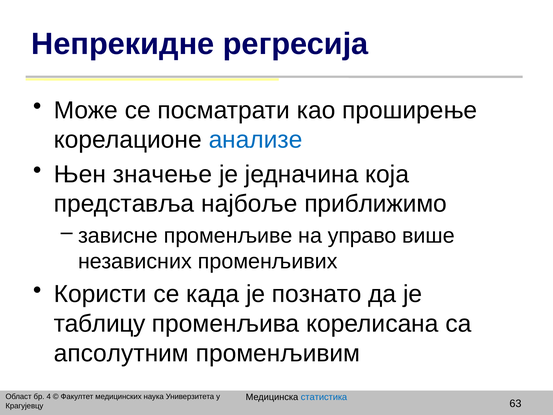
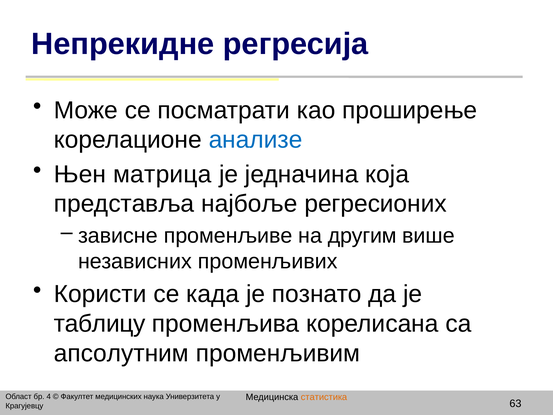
значење: значење -> матрица
приближимо: приближимо -> регресионих
управо: управо -> другим
статистика colour: blue -> orange
